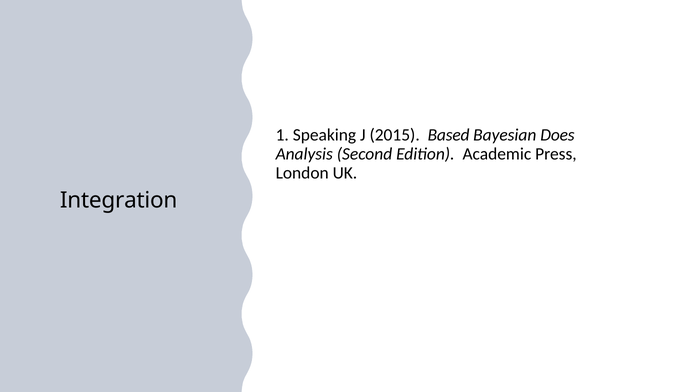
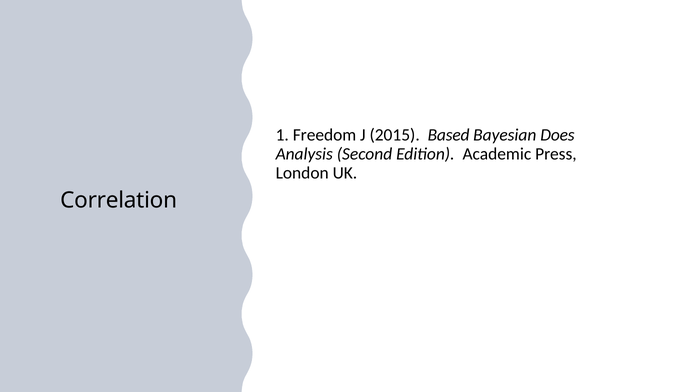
Speaking: Speaking -> Freedom
Integration: Integration -> Correlation
